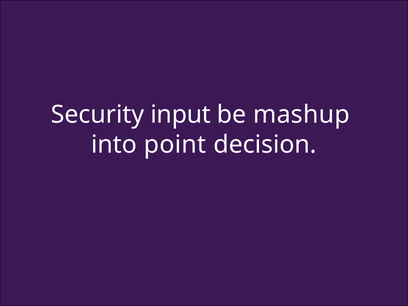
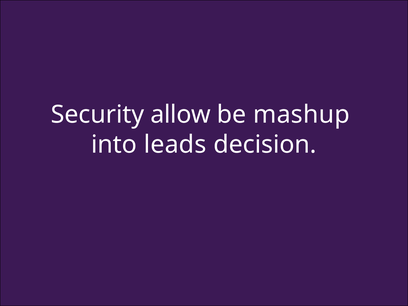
input: input -> allow
point: point -> leads
